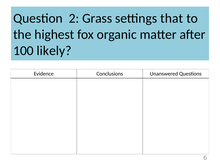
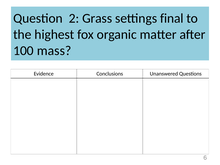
that: that -> final
likely: likely -> mass
